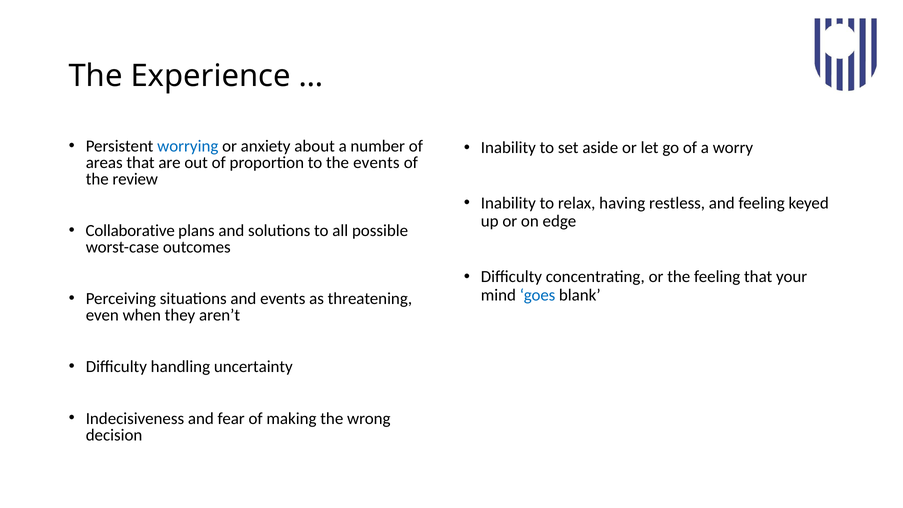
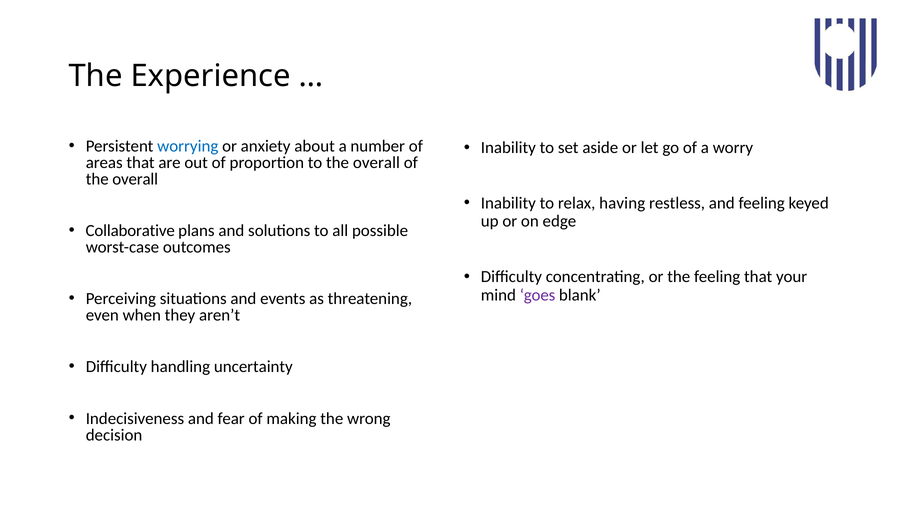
to the events: events -> overall
review at (135, 179): review -> overall
goes colour: blue -> purple
